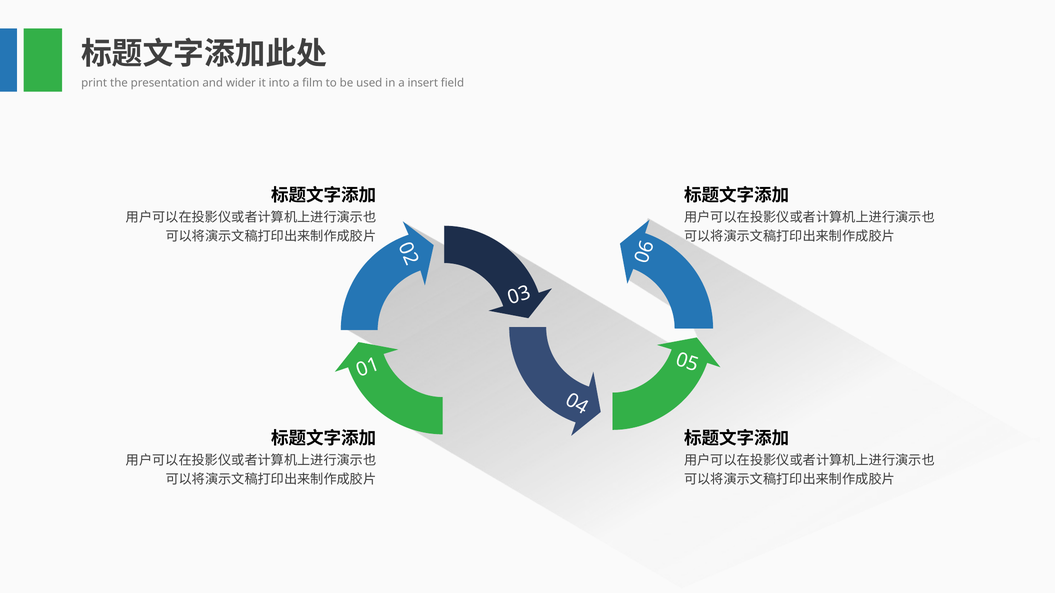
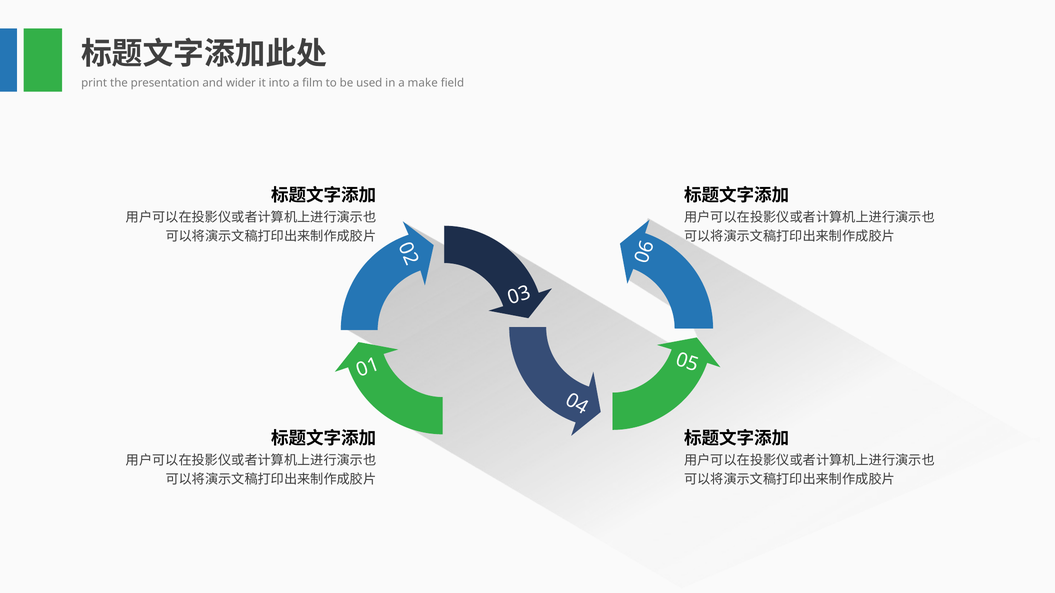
insert: insert -> make
